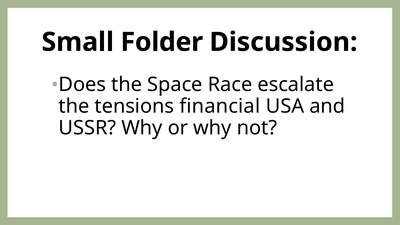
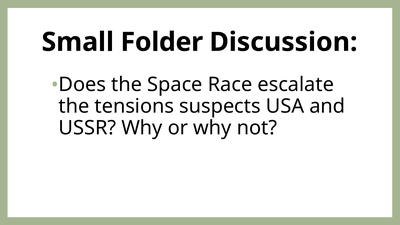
financial: financial -> suspects
